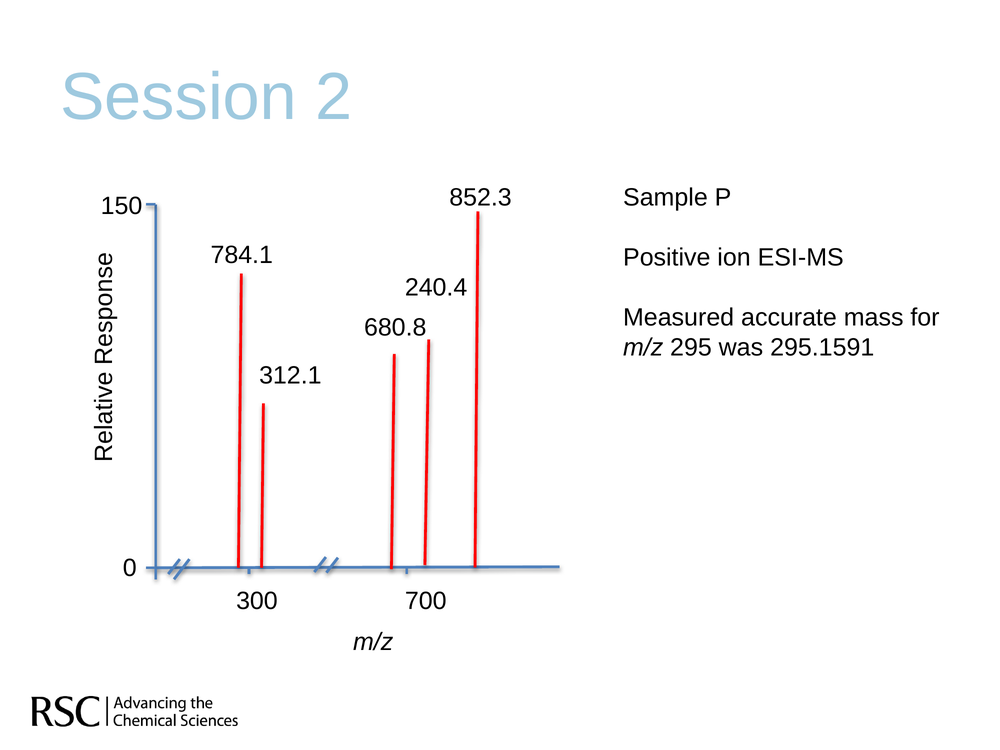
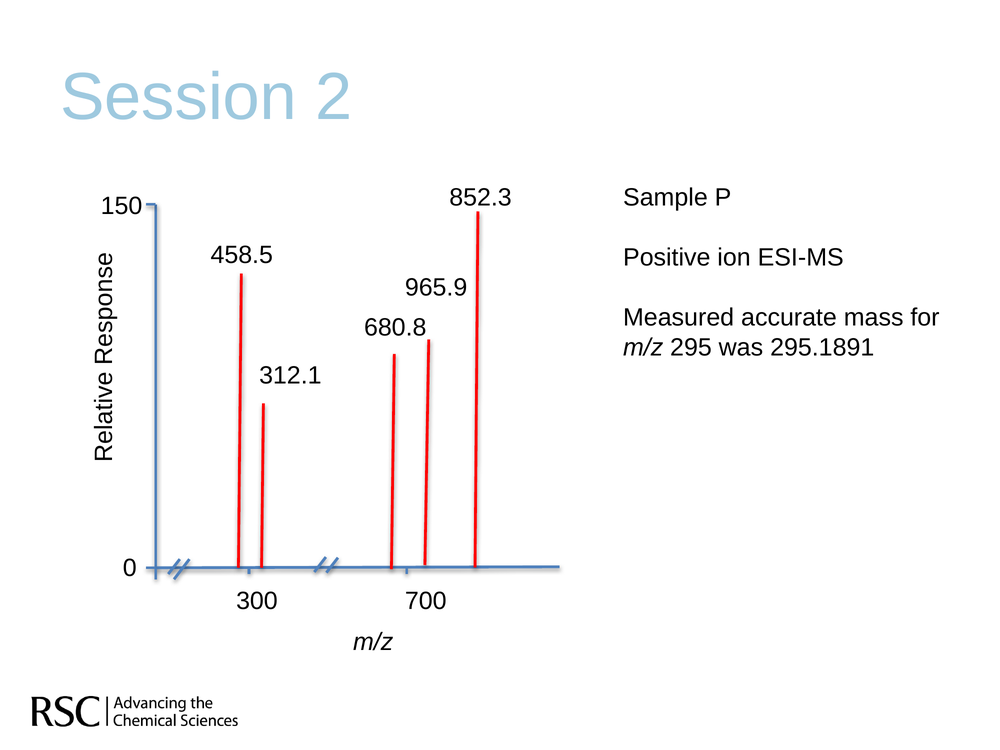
784.1: 784.1 -> 458.5
240.4: 240.4 -> 965.9
295.1591: 295.1591 -> 295.1891
